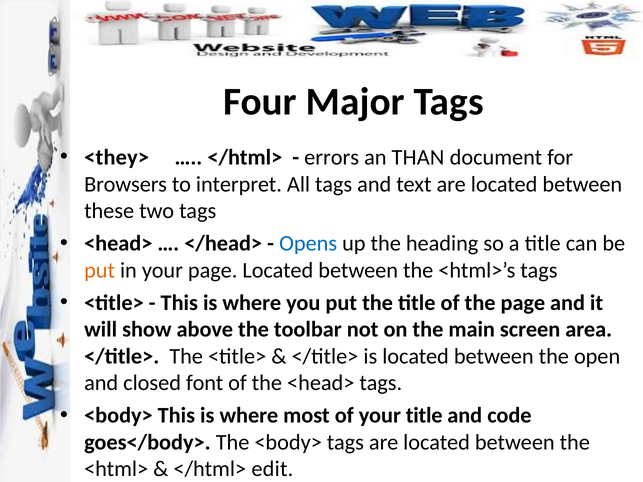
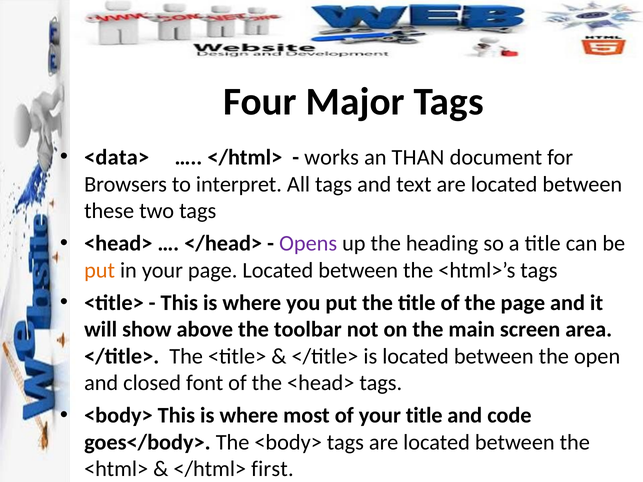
<they>: <they> -> <data>
errors: errors -> works
Opens colour: blue -> purple
edit: edit -> first
